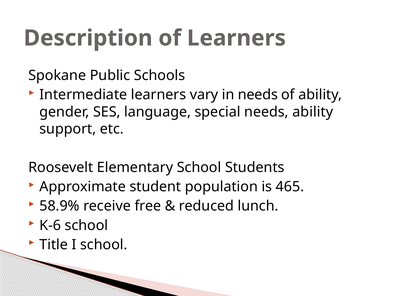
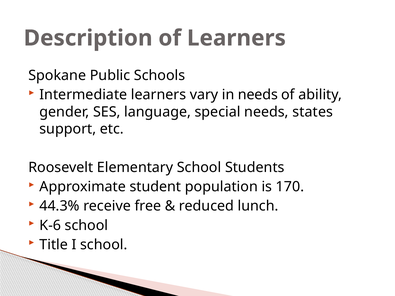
needs ability: ability -> states
465: 465 -> 170
58.9%: 58.9% -> 44.3%
